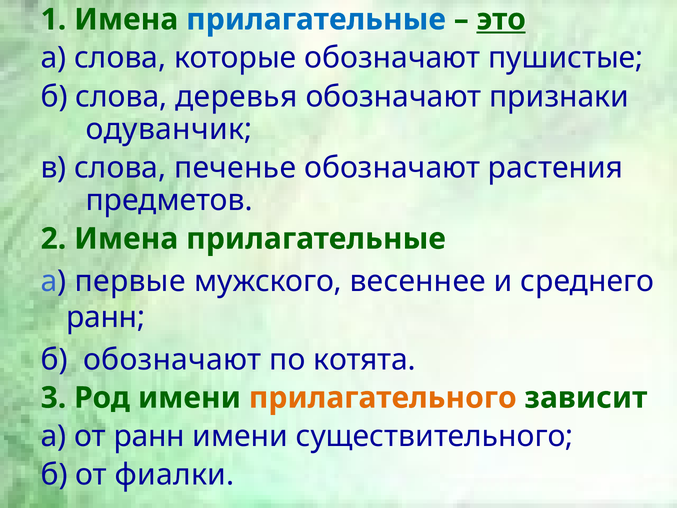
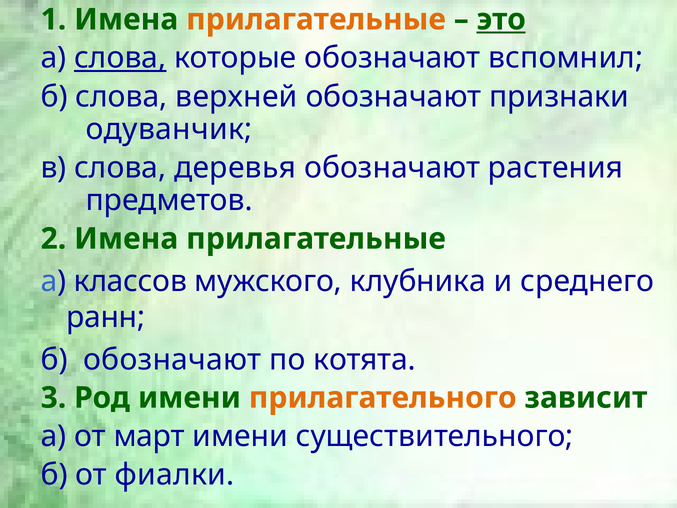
прилагательные at (316, 19) colour: blue -> orange
слова at (120, 58) underline: none -> present
пушистые: пушистые -> вспомнил
деревья: деревья -> верхней
печенье: печенье -> деревья
первые: первые -> классов
весеннее: весеннее -> клубника
от ранн: ранн -> март
